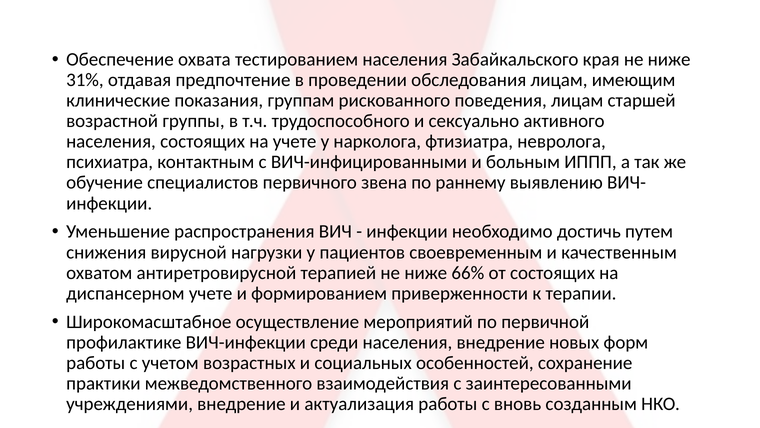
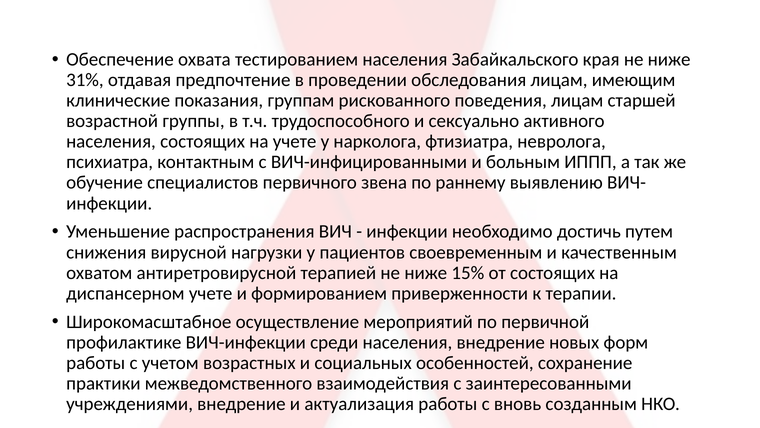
66%: 66% -> 15%
